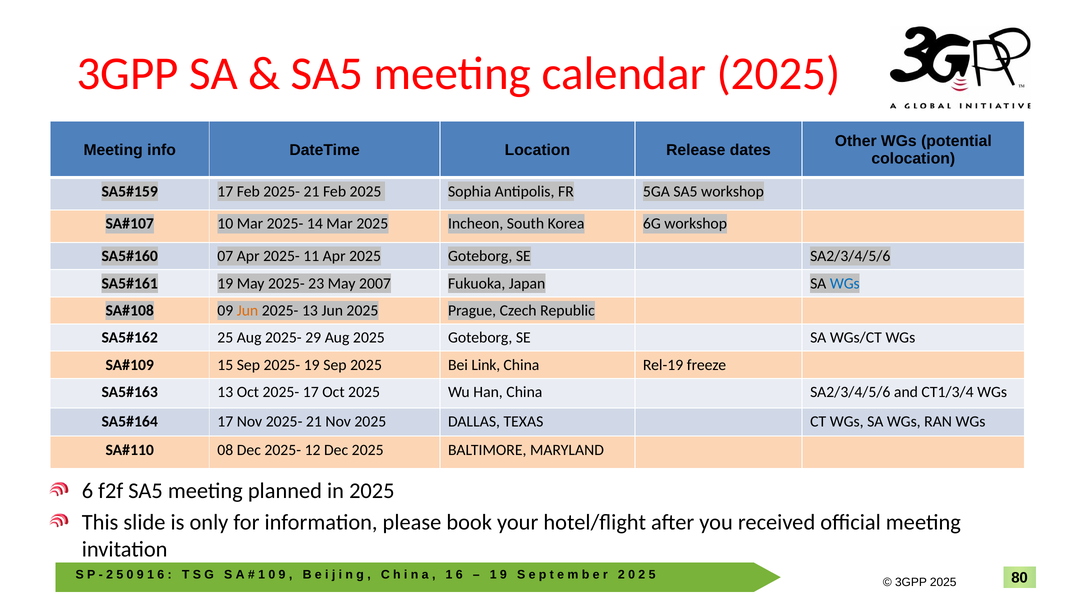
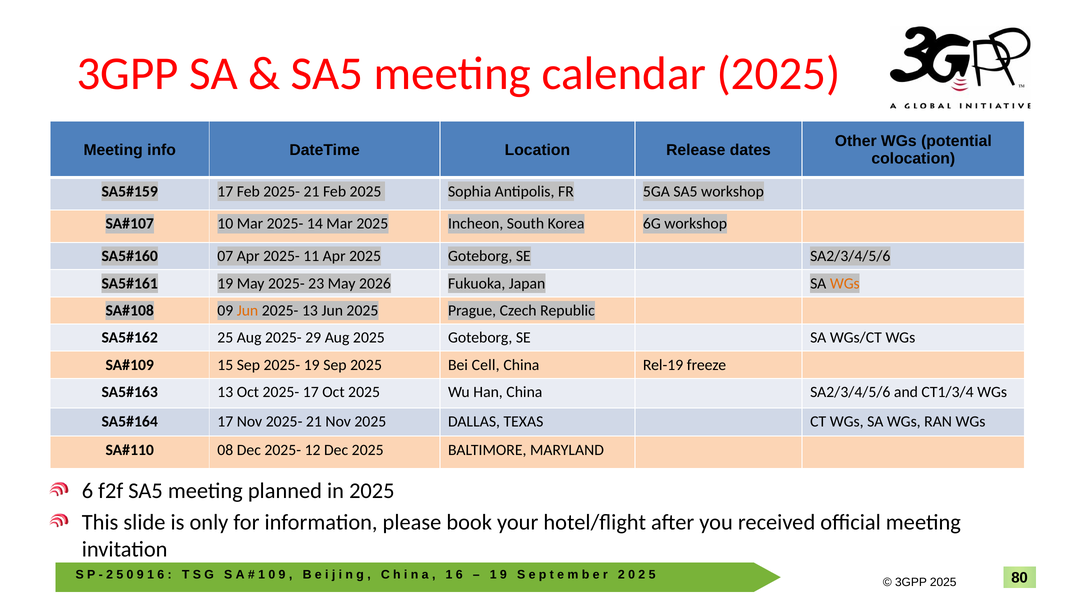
2007: 2007 -> 2026
WGs at (845, 283) colour: blue -> orange
Link: Link -> Cell
